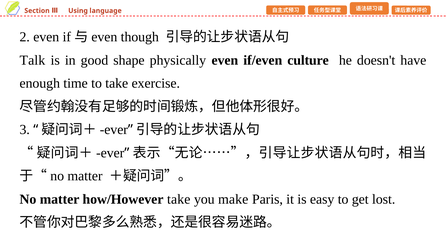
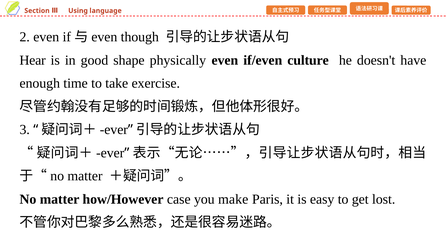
Talk: Talk -> Hear
how/However take: take -> case
